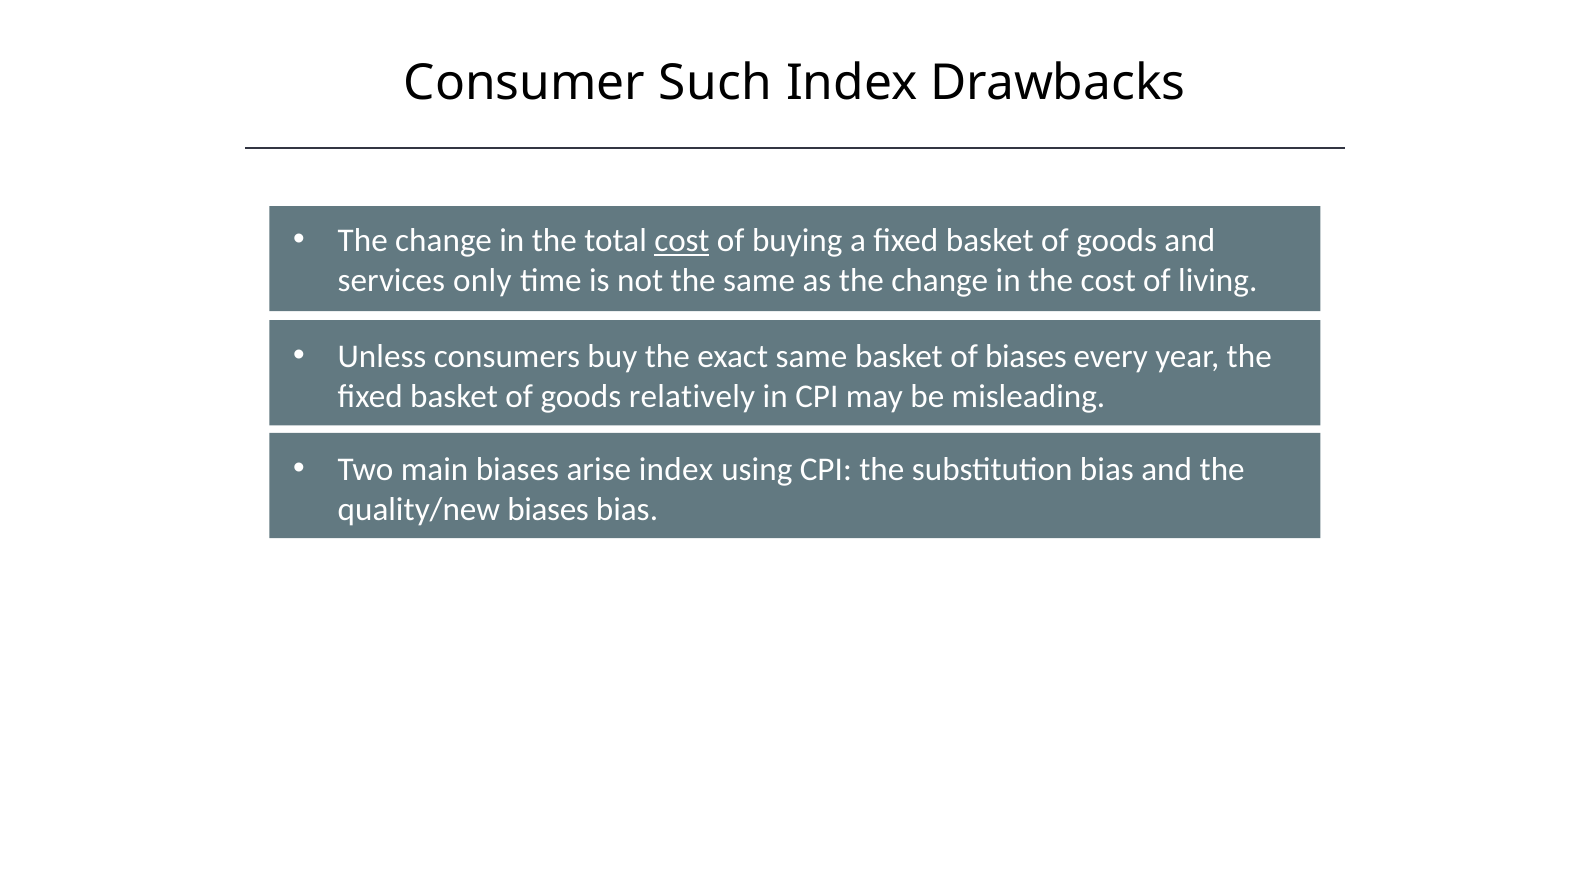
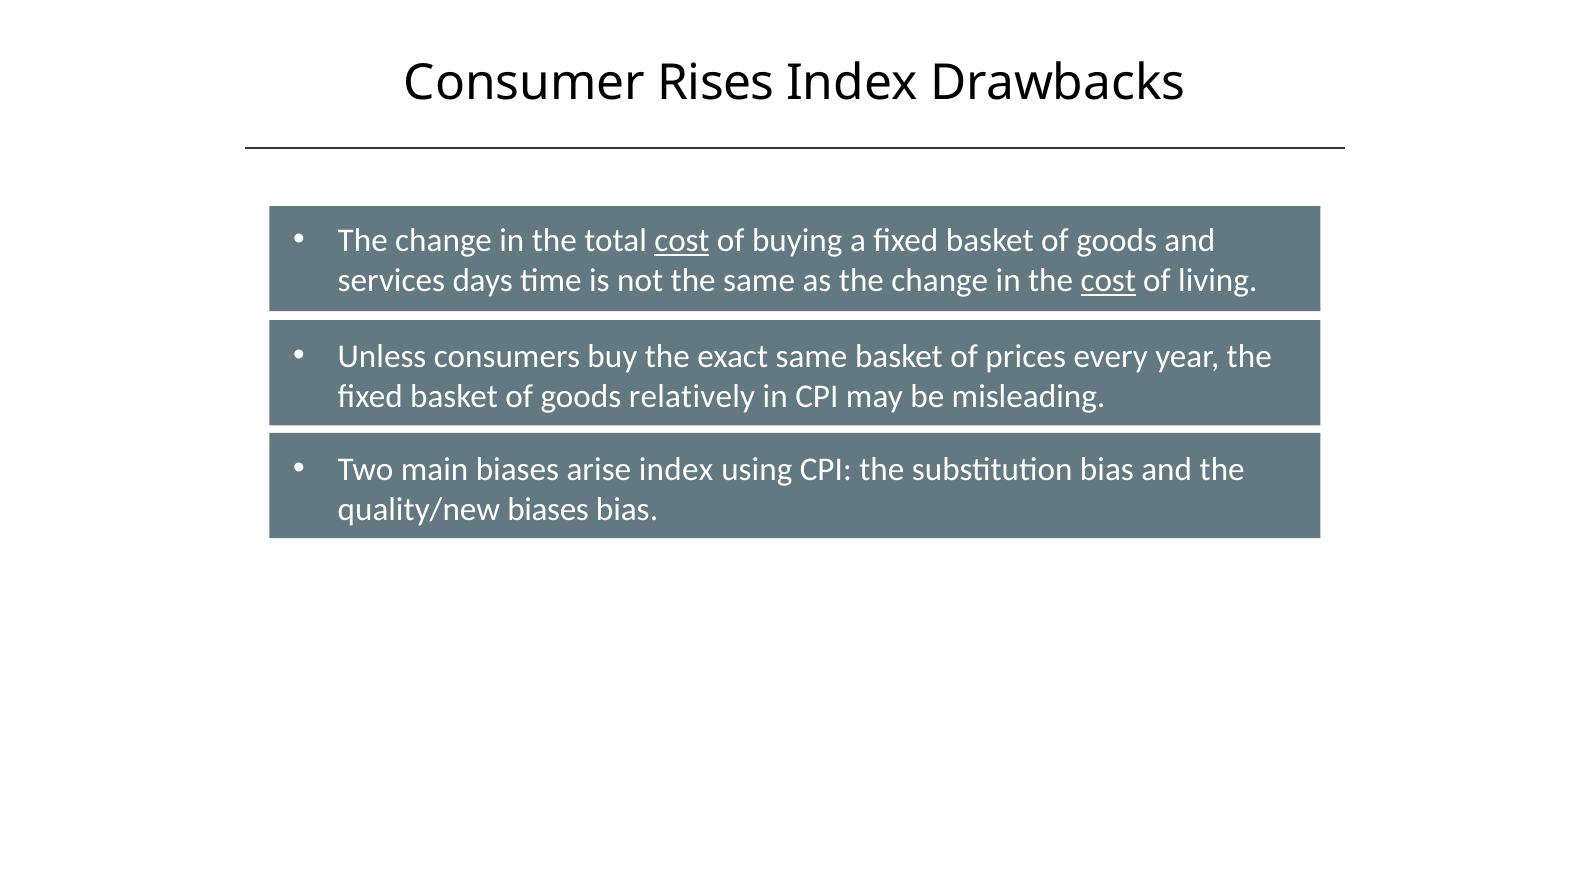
Such: Such -> Rises
only: only -> days
cost at (1108, 280) underline: none -> present
of biases: biases -> prices
